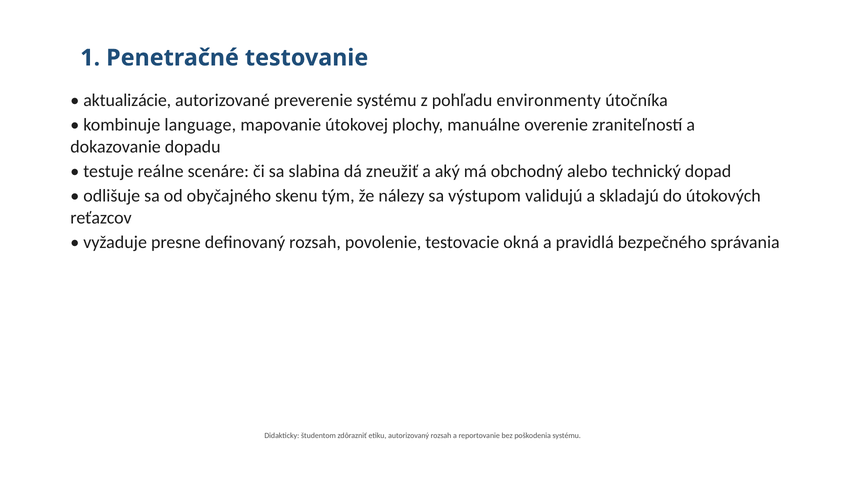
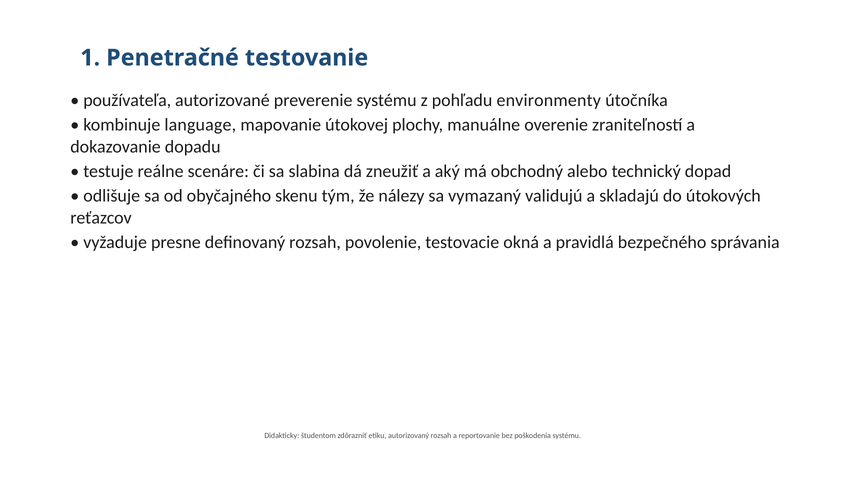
aktualizácie: aktualizácie -> používateľa
výstupom: výstupom -> vymazaný
